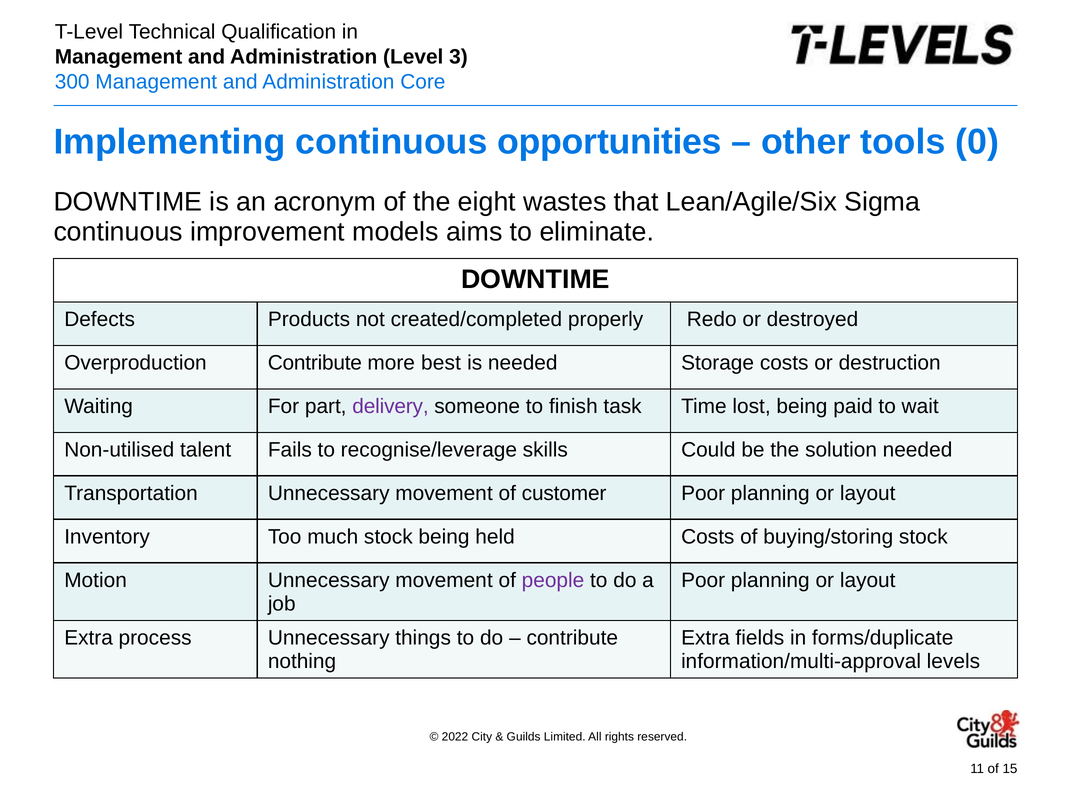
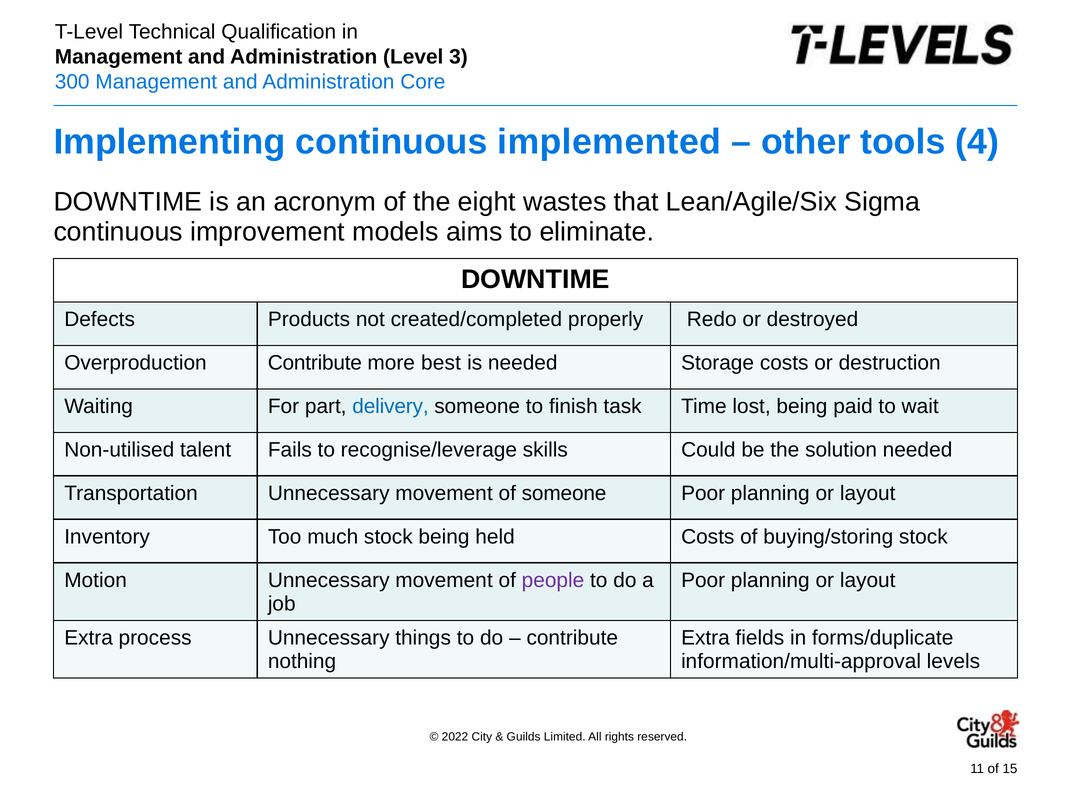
opportunities: opportunities -> implemented
0: 0 -> 4
delivery colour: purple -> blue
of customer: customer -> someone
